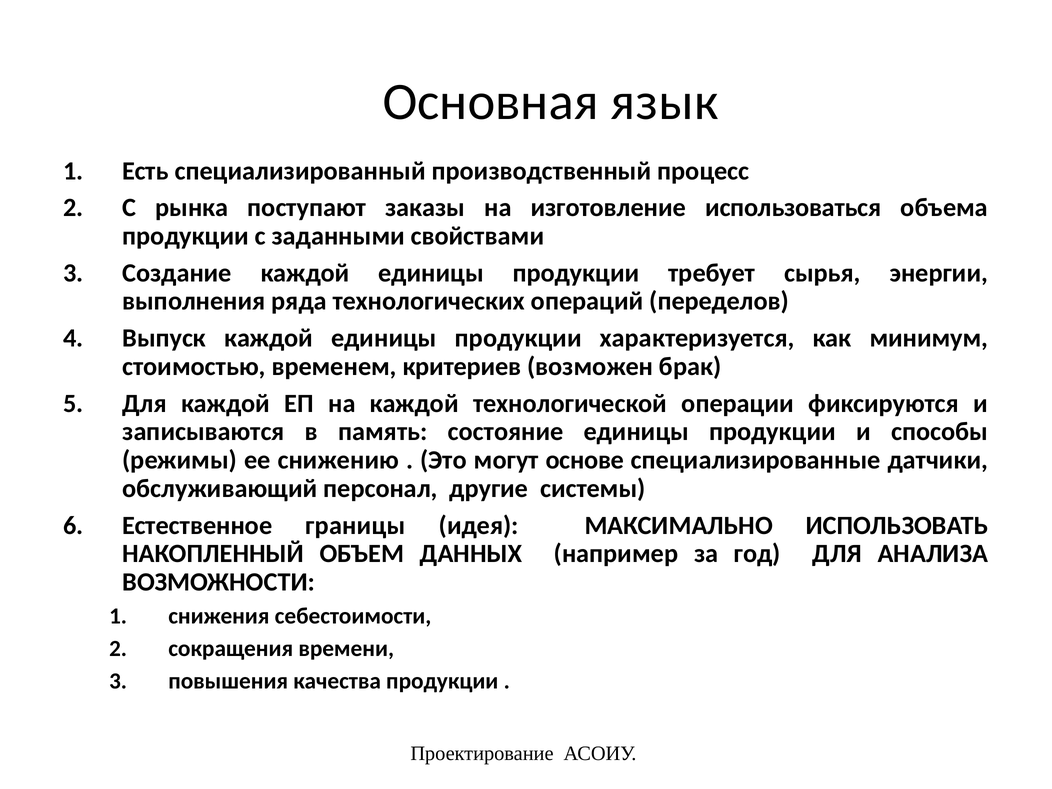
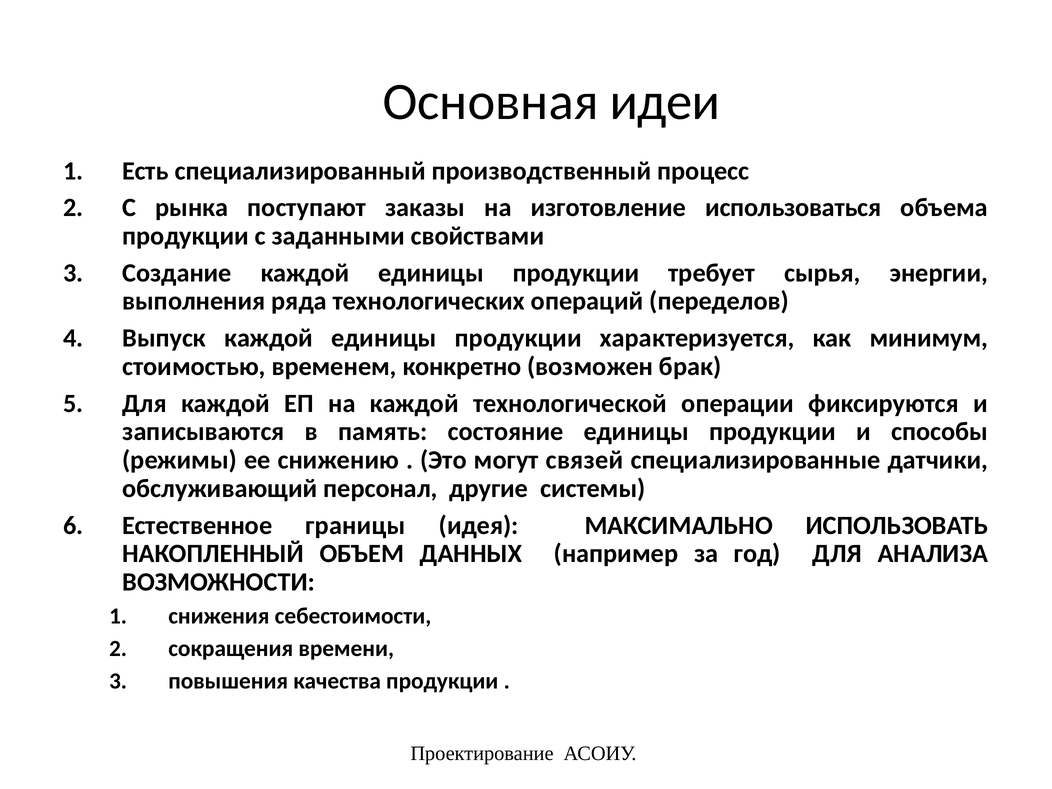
язык: язык -> идеи
критериев: критериев -> конкретно
основе: основе -> связей
